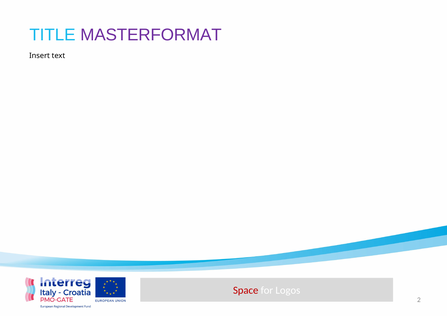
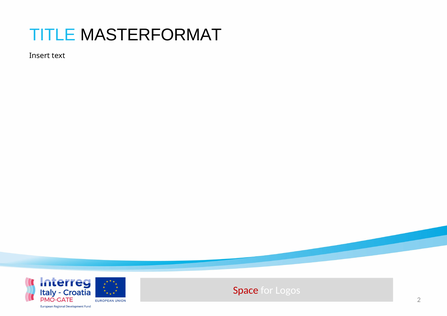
MASTERFORMAT colour: purple -> black
